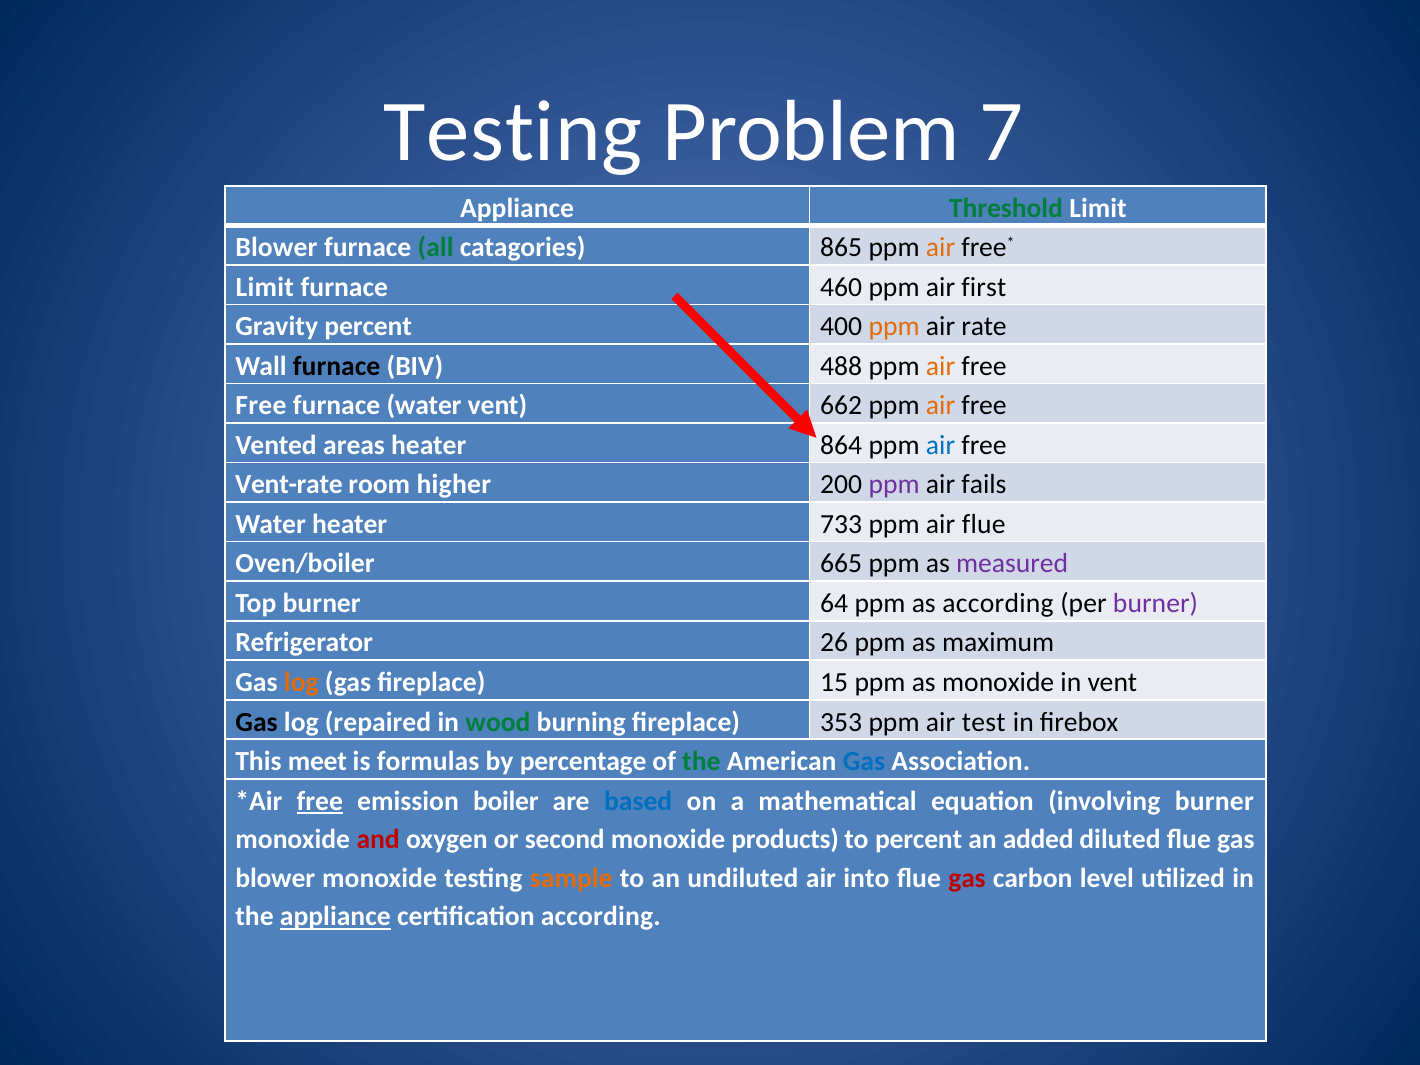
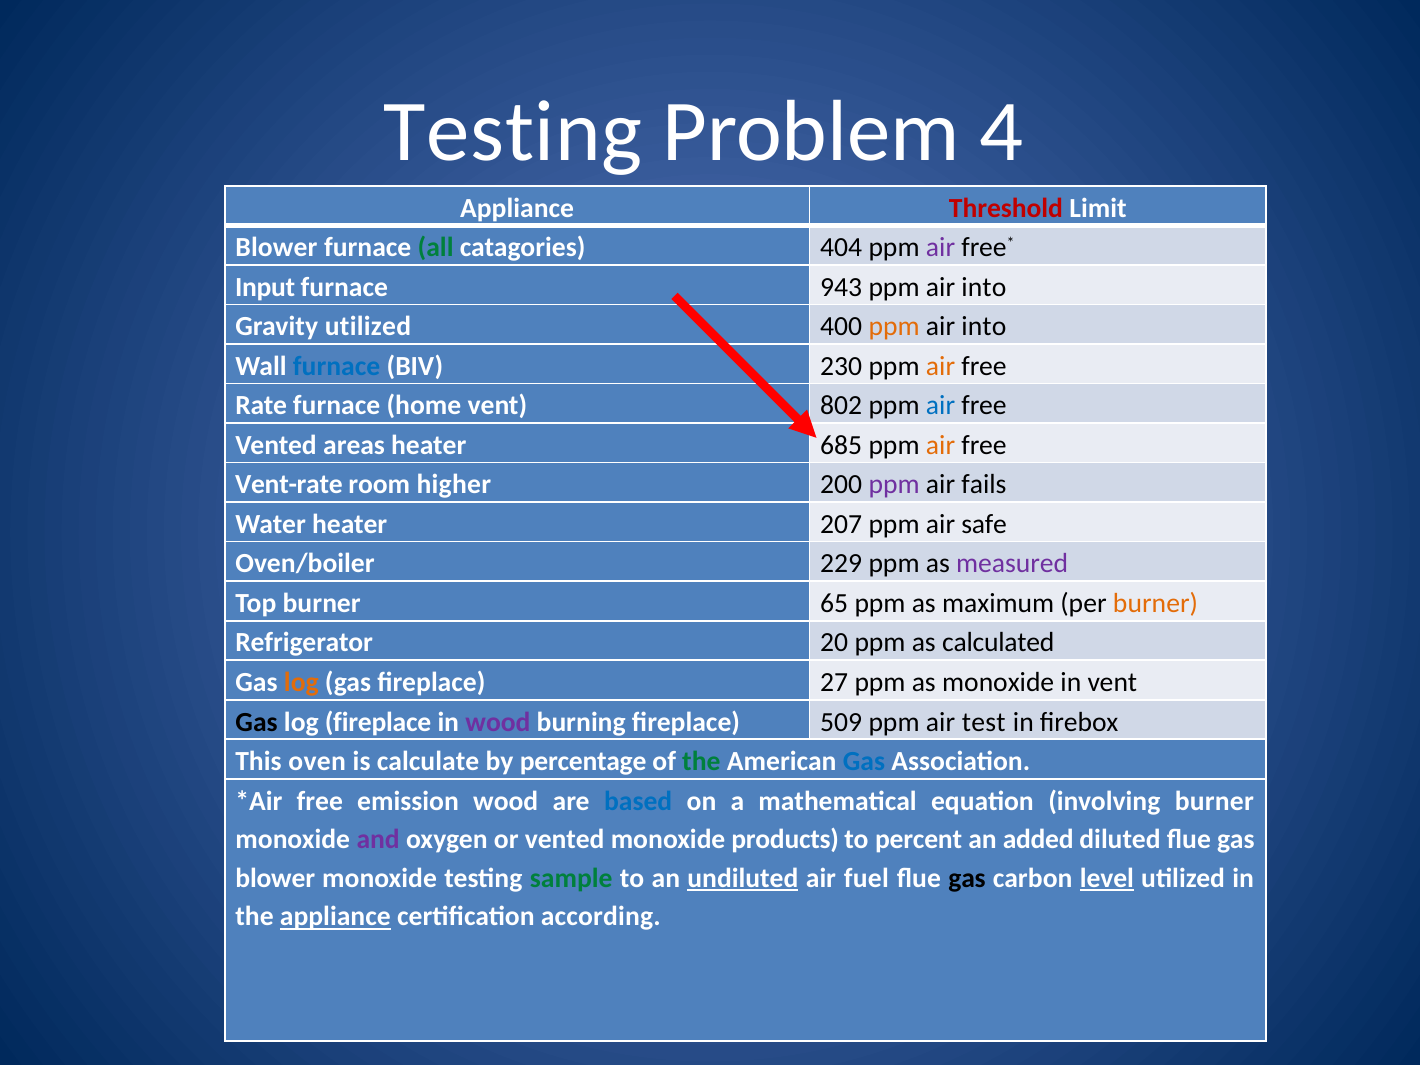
7: 7 -> 4
Threshold colour: green -> red
865: 865 -> 404
air at (941, 248) colour: orange -> purple
Limit at (265, 287): Limit -> Input
460: 460 -> 943
first at (984, 287): first -> into
Gravity percent: percent -> utilized
rate at (984, 327): rate -> into
furnace at (337, 366) colour: black -> blue
488: 488 -> 230
Free at (261, 406): Free -> Rate
furnace water: water -> home
662: 662 -> 802
air at (941, 406) colour: orange -> blue
864: 864 -> 685
air at (941, 445) colour: blue -> orange
733: 733 -> 207
air flue: flue -> safe
665: 665 -> 229
64: 64 -> 65
as according: according -> maximum
burner at (1156, 603) colour: purple -> orange
26: 26 -> 20
maximum: maximum -> calculated
15: 15 -> 27
log repaired: repaired -> fireplace
wood at (498, 722) colour: green -> purple
353: 353 -> 509
meet: meet -> oven
formulas: formulas -> calculate
free at (320, 801) underline: present -> none
emission boiler: boiler -> wood
and colour: red -> purple
or second: second -> vented
sample colour: orange -> green
undiluted underline: none -> present
into: into -> fuel
gas at (967, 878) colour: red -> black
level underline: none -> present
